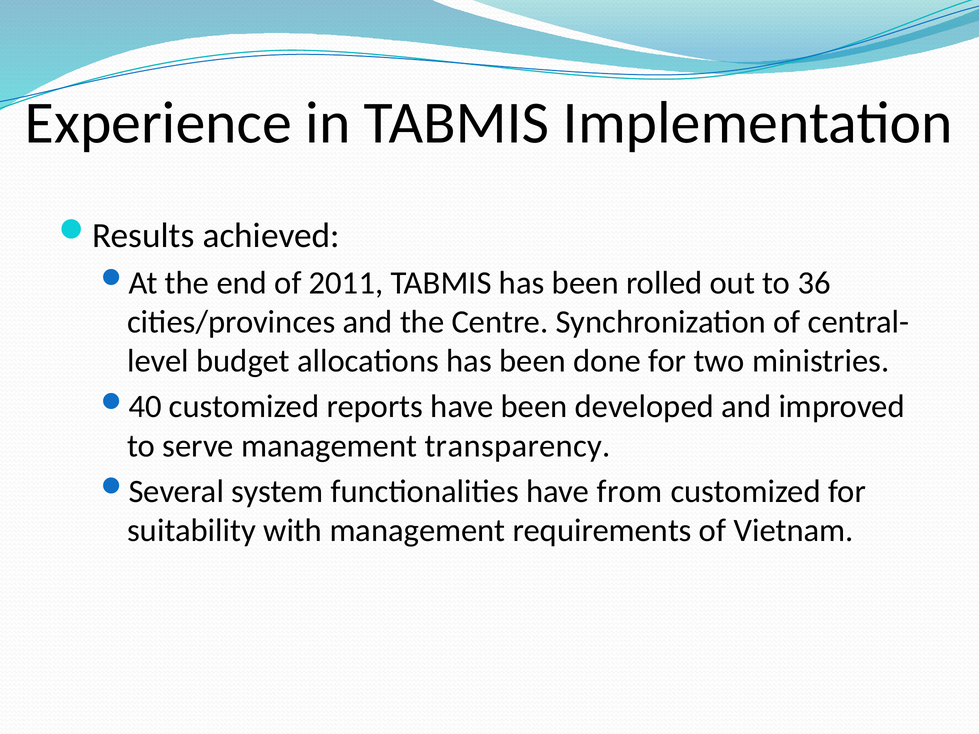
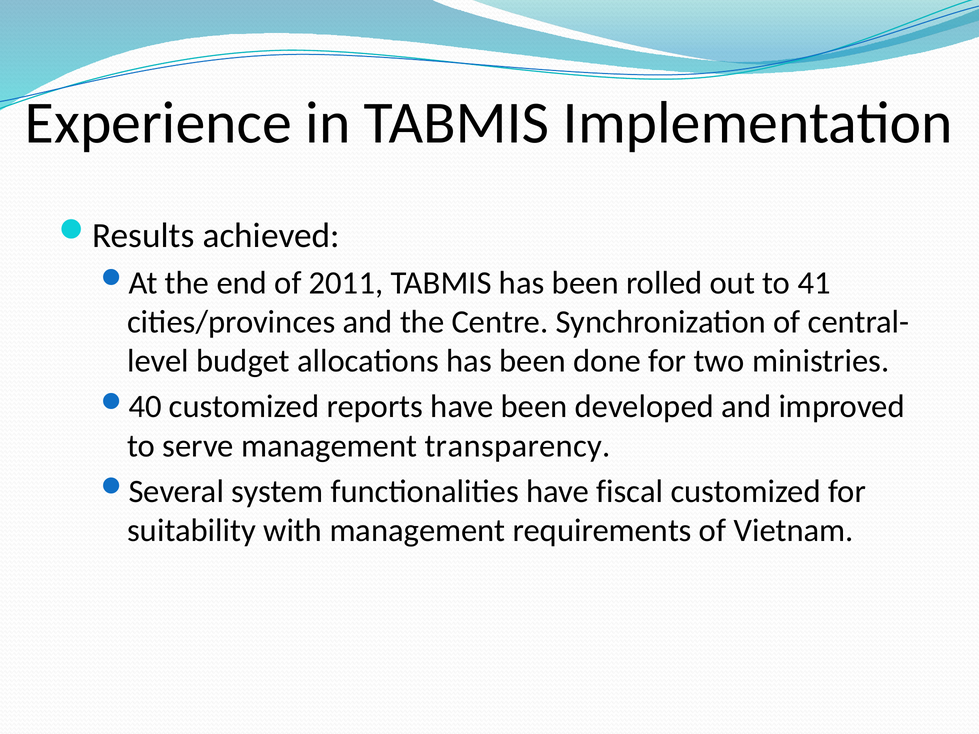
36: 36 -> 41
from: from -> fiscal
